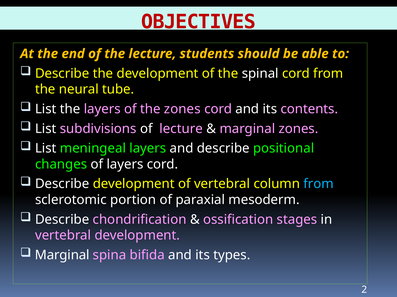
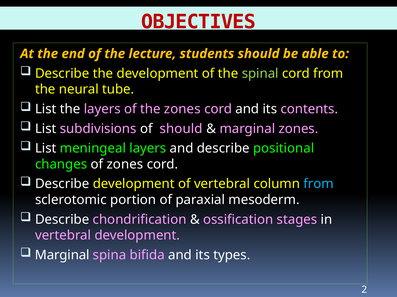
spinal colour: white -> light green
of lecture: lecture -> should
of layers: layers -> zones
